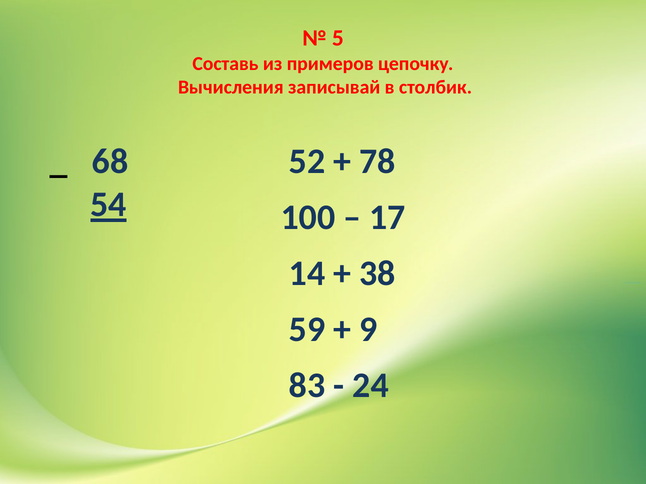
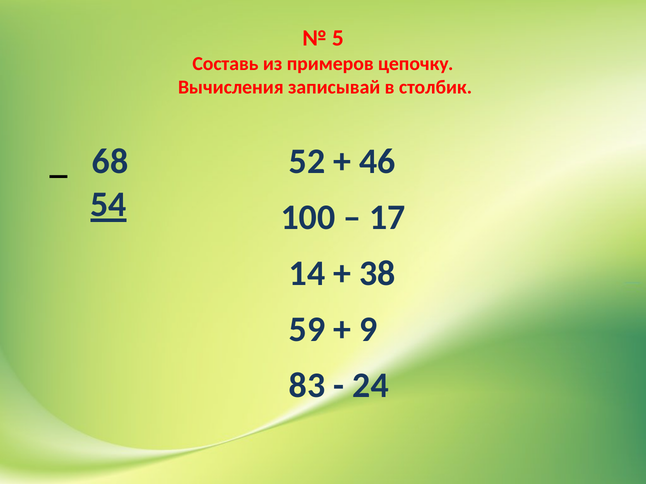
78: 78 -> 46
